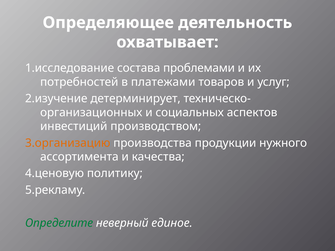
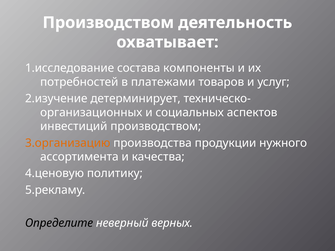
Определяющее at (108, 23): Определяющее -> Производством
проблемами: проблемами -> компоненты
Определите colour: green -> black
единое: единое -> верных
